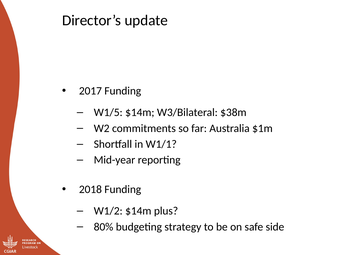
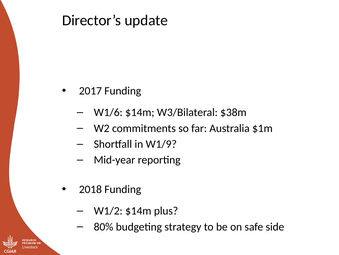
W1/5: W1/5 -> W1/6
W1/1: W1/1 -> W1/9
